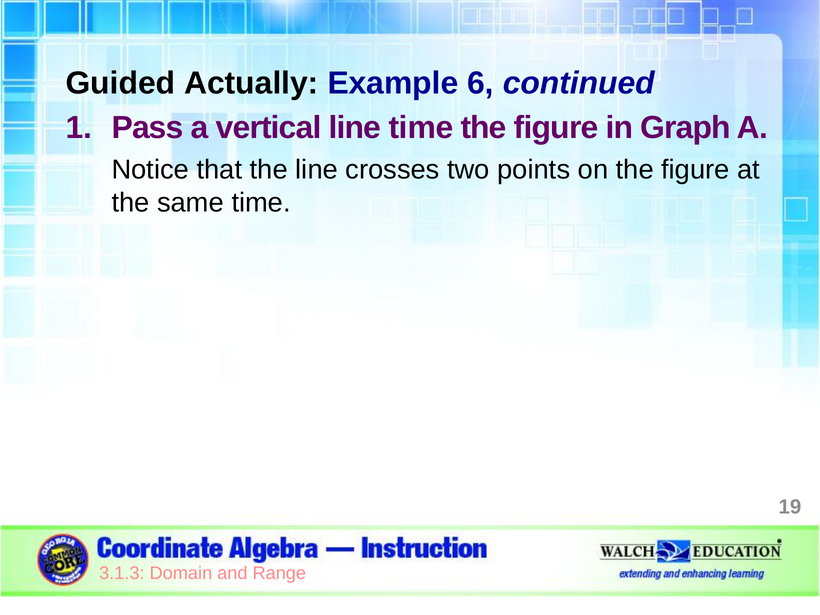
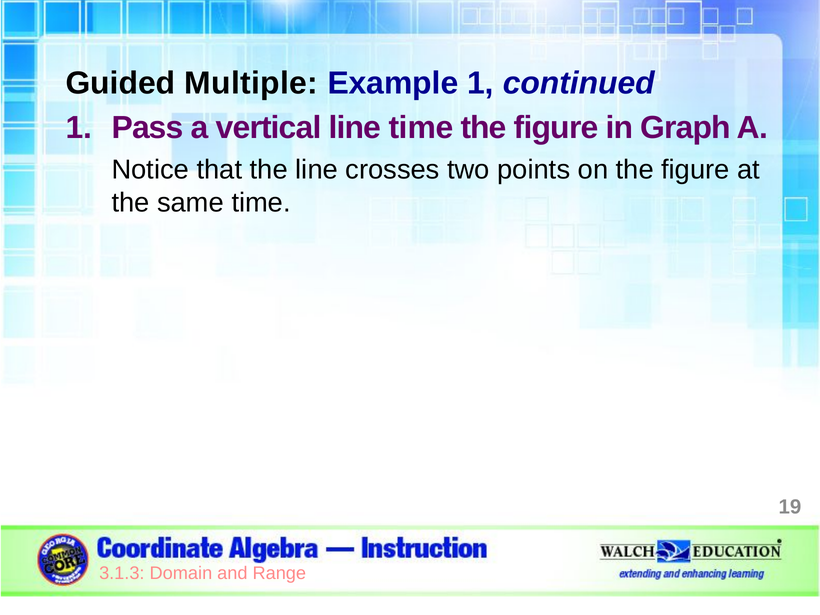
Actually: Actually -> Multiple
Example 6: 6 -> 1
